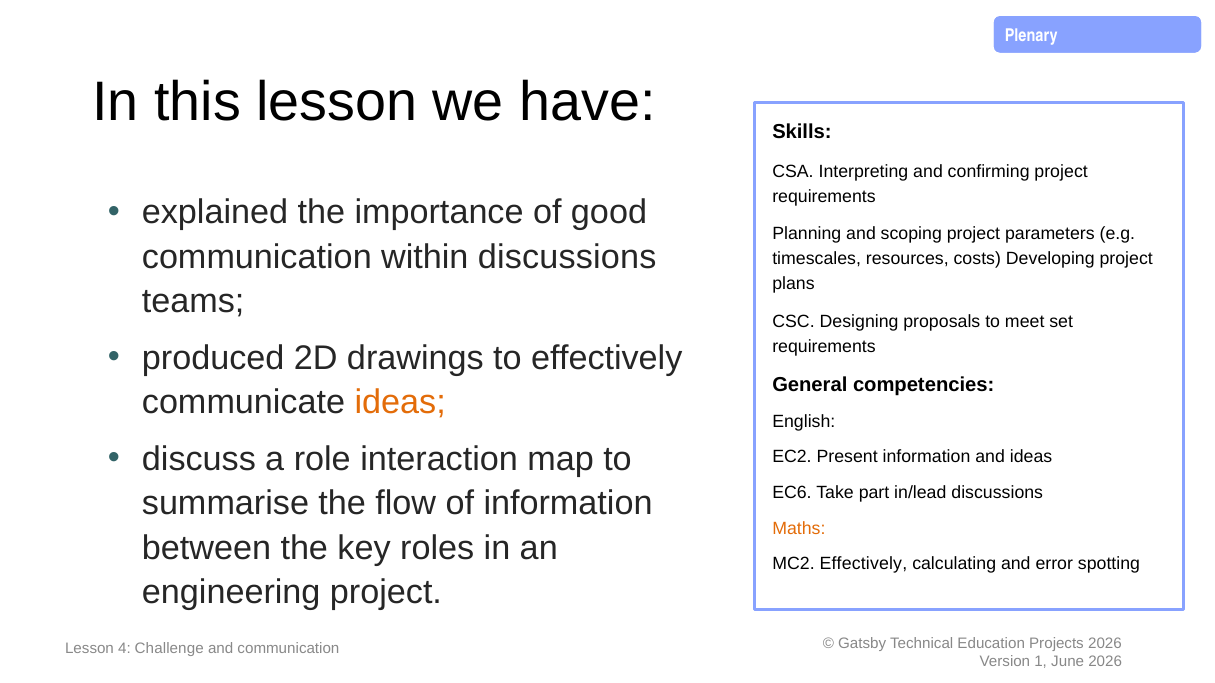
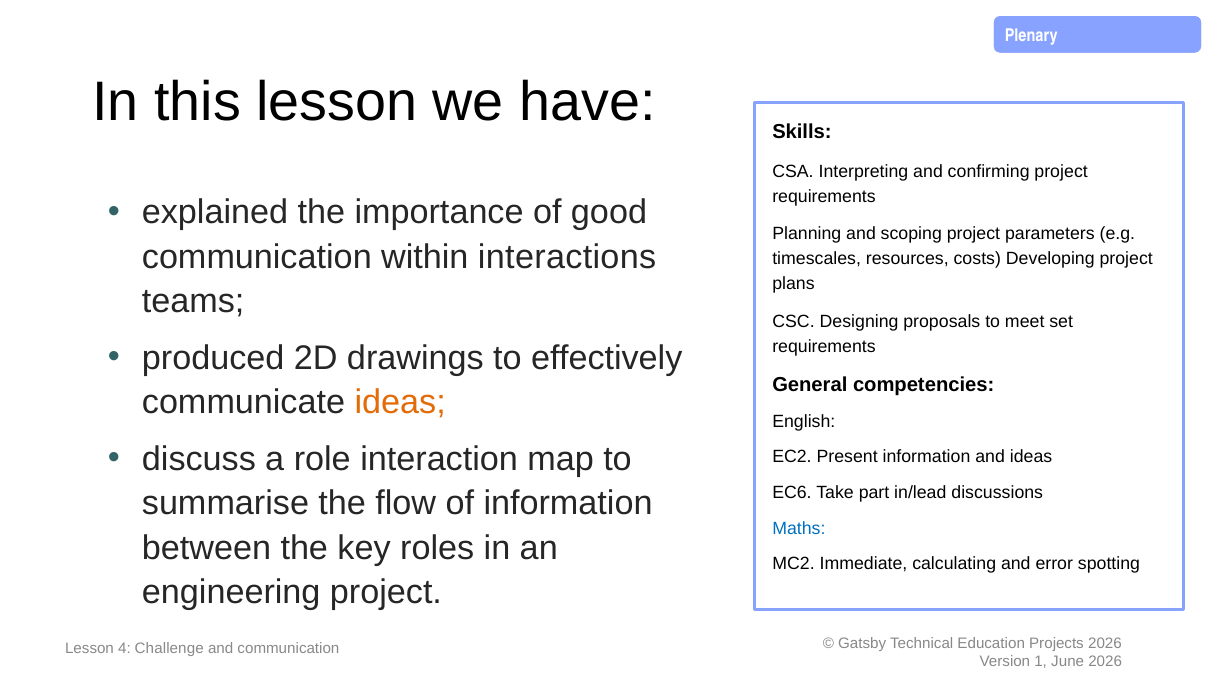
within discussions: discussions -> interactions
Maths colour: orange -> blue
MC2 Effectively: Effectively -> Immediate
